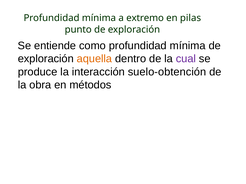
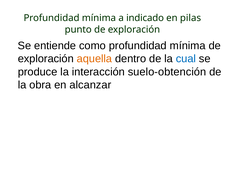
extremo: extremo -> indicado
cual colour: purple -> blue
métodos: métodos -> alcanzar
